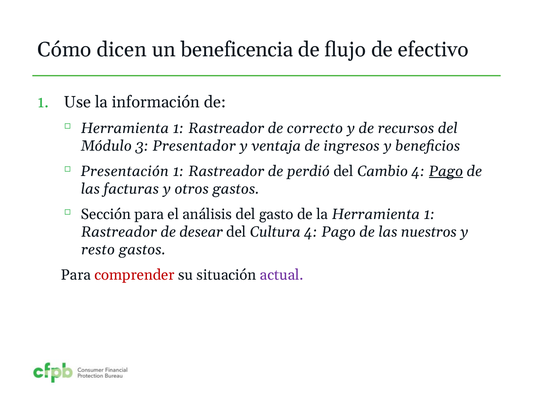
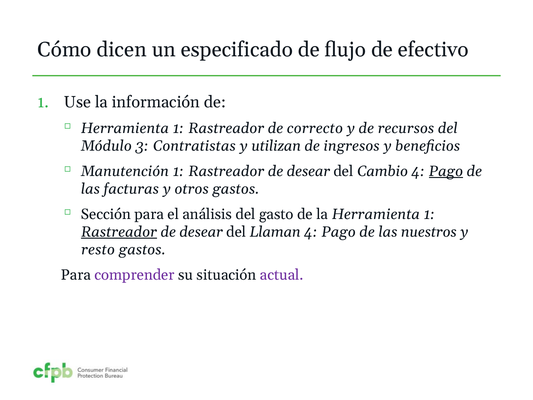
beneficencia: beneficencia -> especificado
Presentador: Presentador -> Contratistas
ventaja: ventaja -> utilizan
Presentación: Presentación -> Manutención
perdió at (308, 171): perdió -> desear
Rastreador at (119, 232) underline: none -> present
Cultura: Cultura -> Llaman
comprender colour: red -> purple
